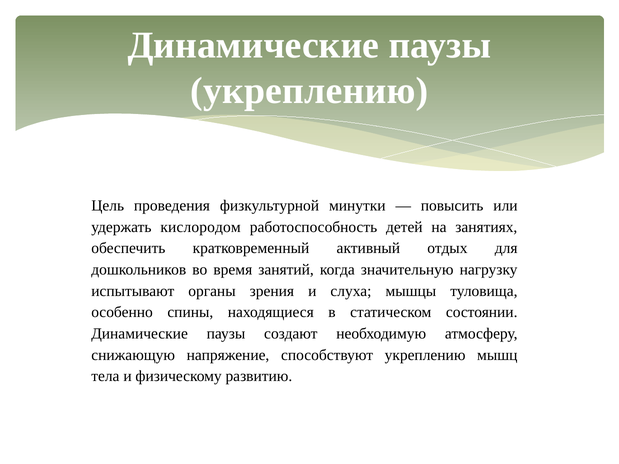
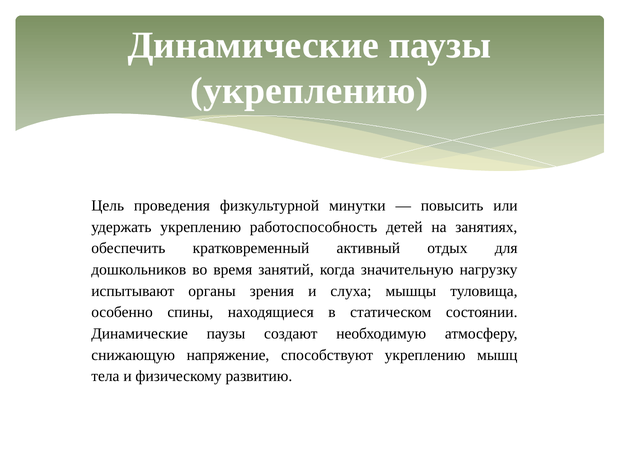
удержать кислородом: кислородом -> укреплению
